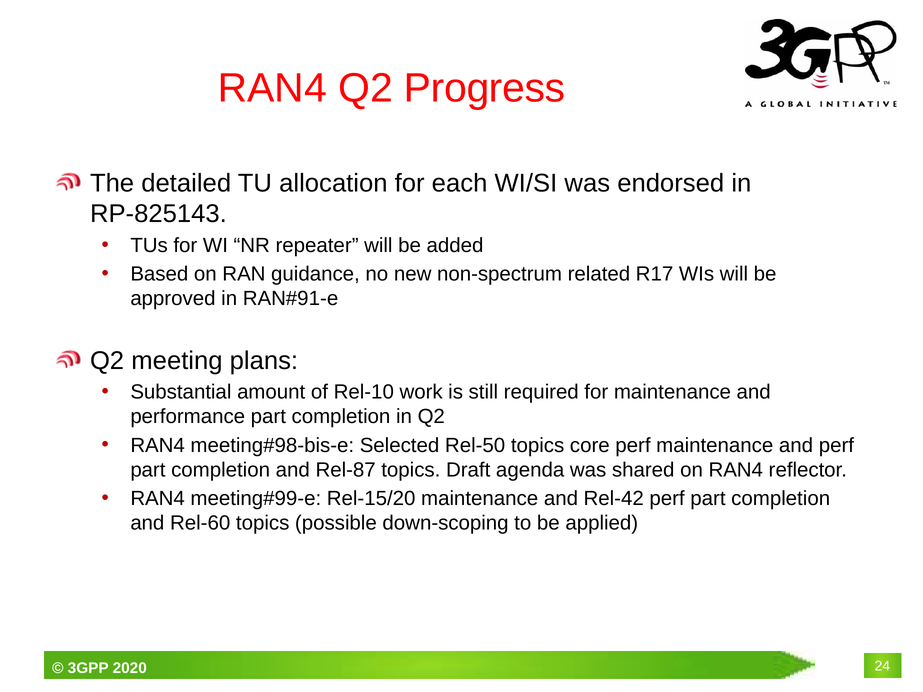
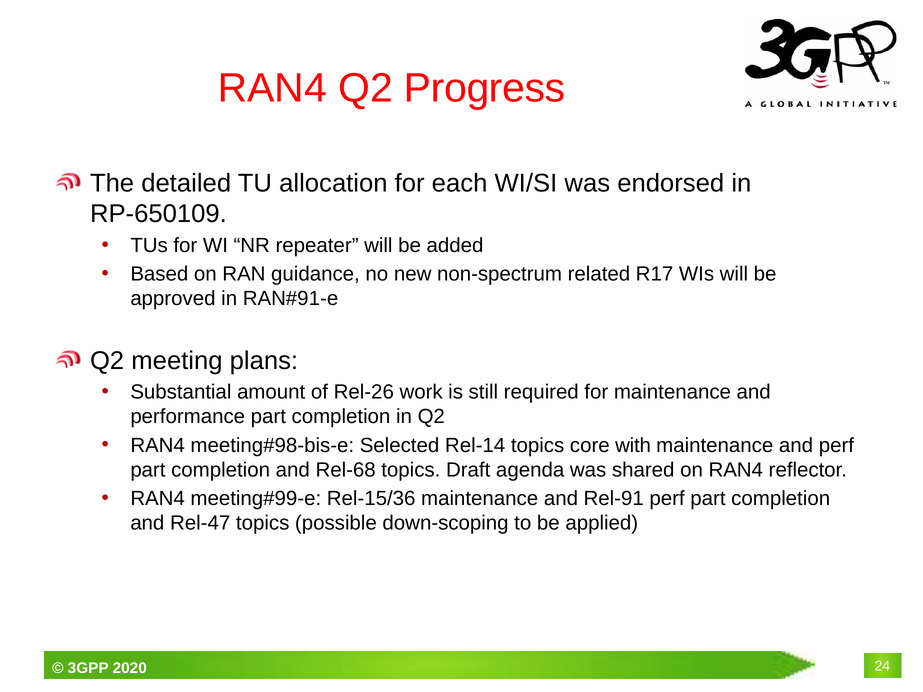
RP‑825143: RP‑825143 -> RP‑650109
Rel-10: Rel-10 -> Rel-26
Rel-50: Rel-50 -> Rel-14
core perf: perf -> with
Rel-87: Rel-87 -> Rel-68
Rel-15/20: Rel-15/20 -> Rel-15/36
Rel-42: Rel-42 -> Rel-91
Rel-60: Rel-60 -> Rel-47
